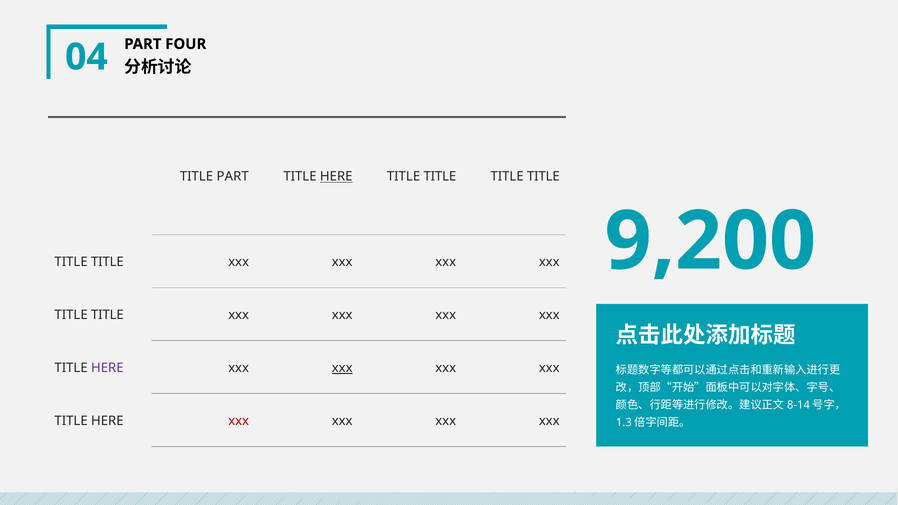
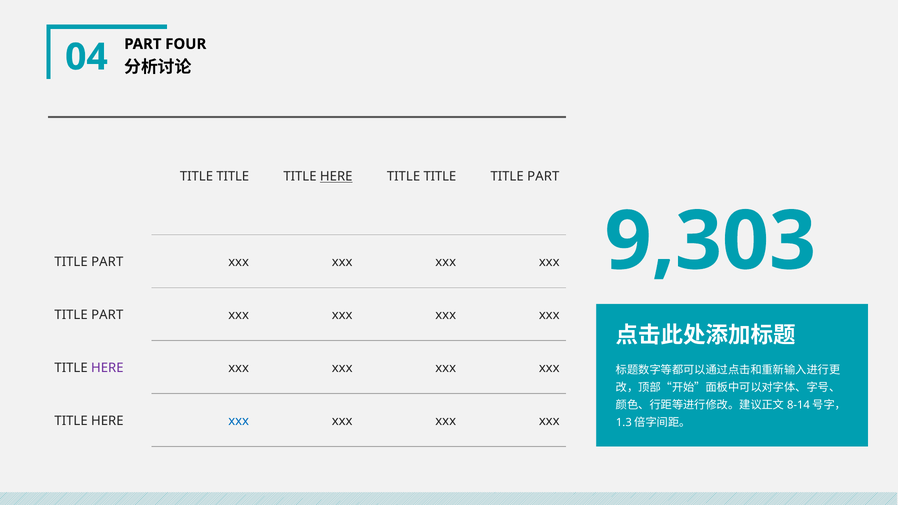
PART at (233, 177): PART -> TITLE
TITLE at (543, 177): TITLE -> PART
9,200: 9,200 -> 9,303
TITLE at (107, 262): TITLE -> PART
TITLE at (107, 315): TITLE -> PART
xxx at (342, 368) underline: present -> none
xxx at (239, 421) colour: red -> blue
